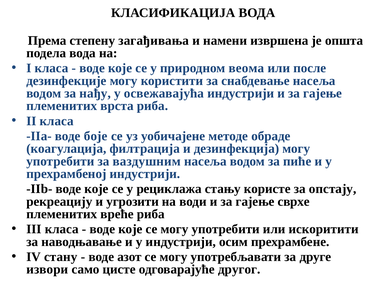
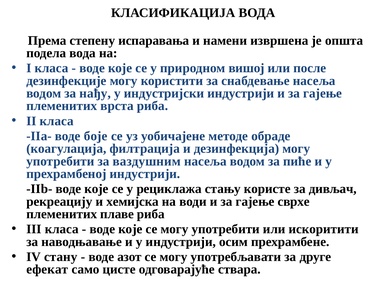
загађивања: загађивања -> испаравања
веома: веома -> вишој
освежавајућа: освежавајућа -> индустријски
опстају: опстају -> дивљач
угрозити: угрозити -> хемијска
вреће: вреће -> плаве
извори: извори -> ефекат
другог: другог -> ствара
